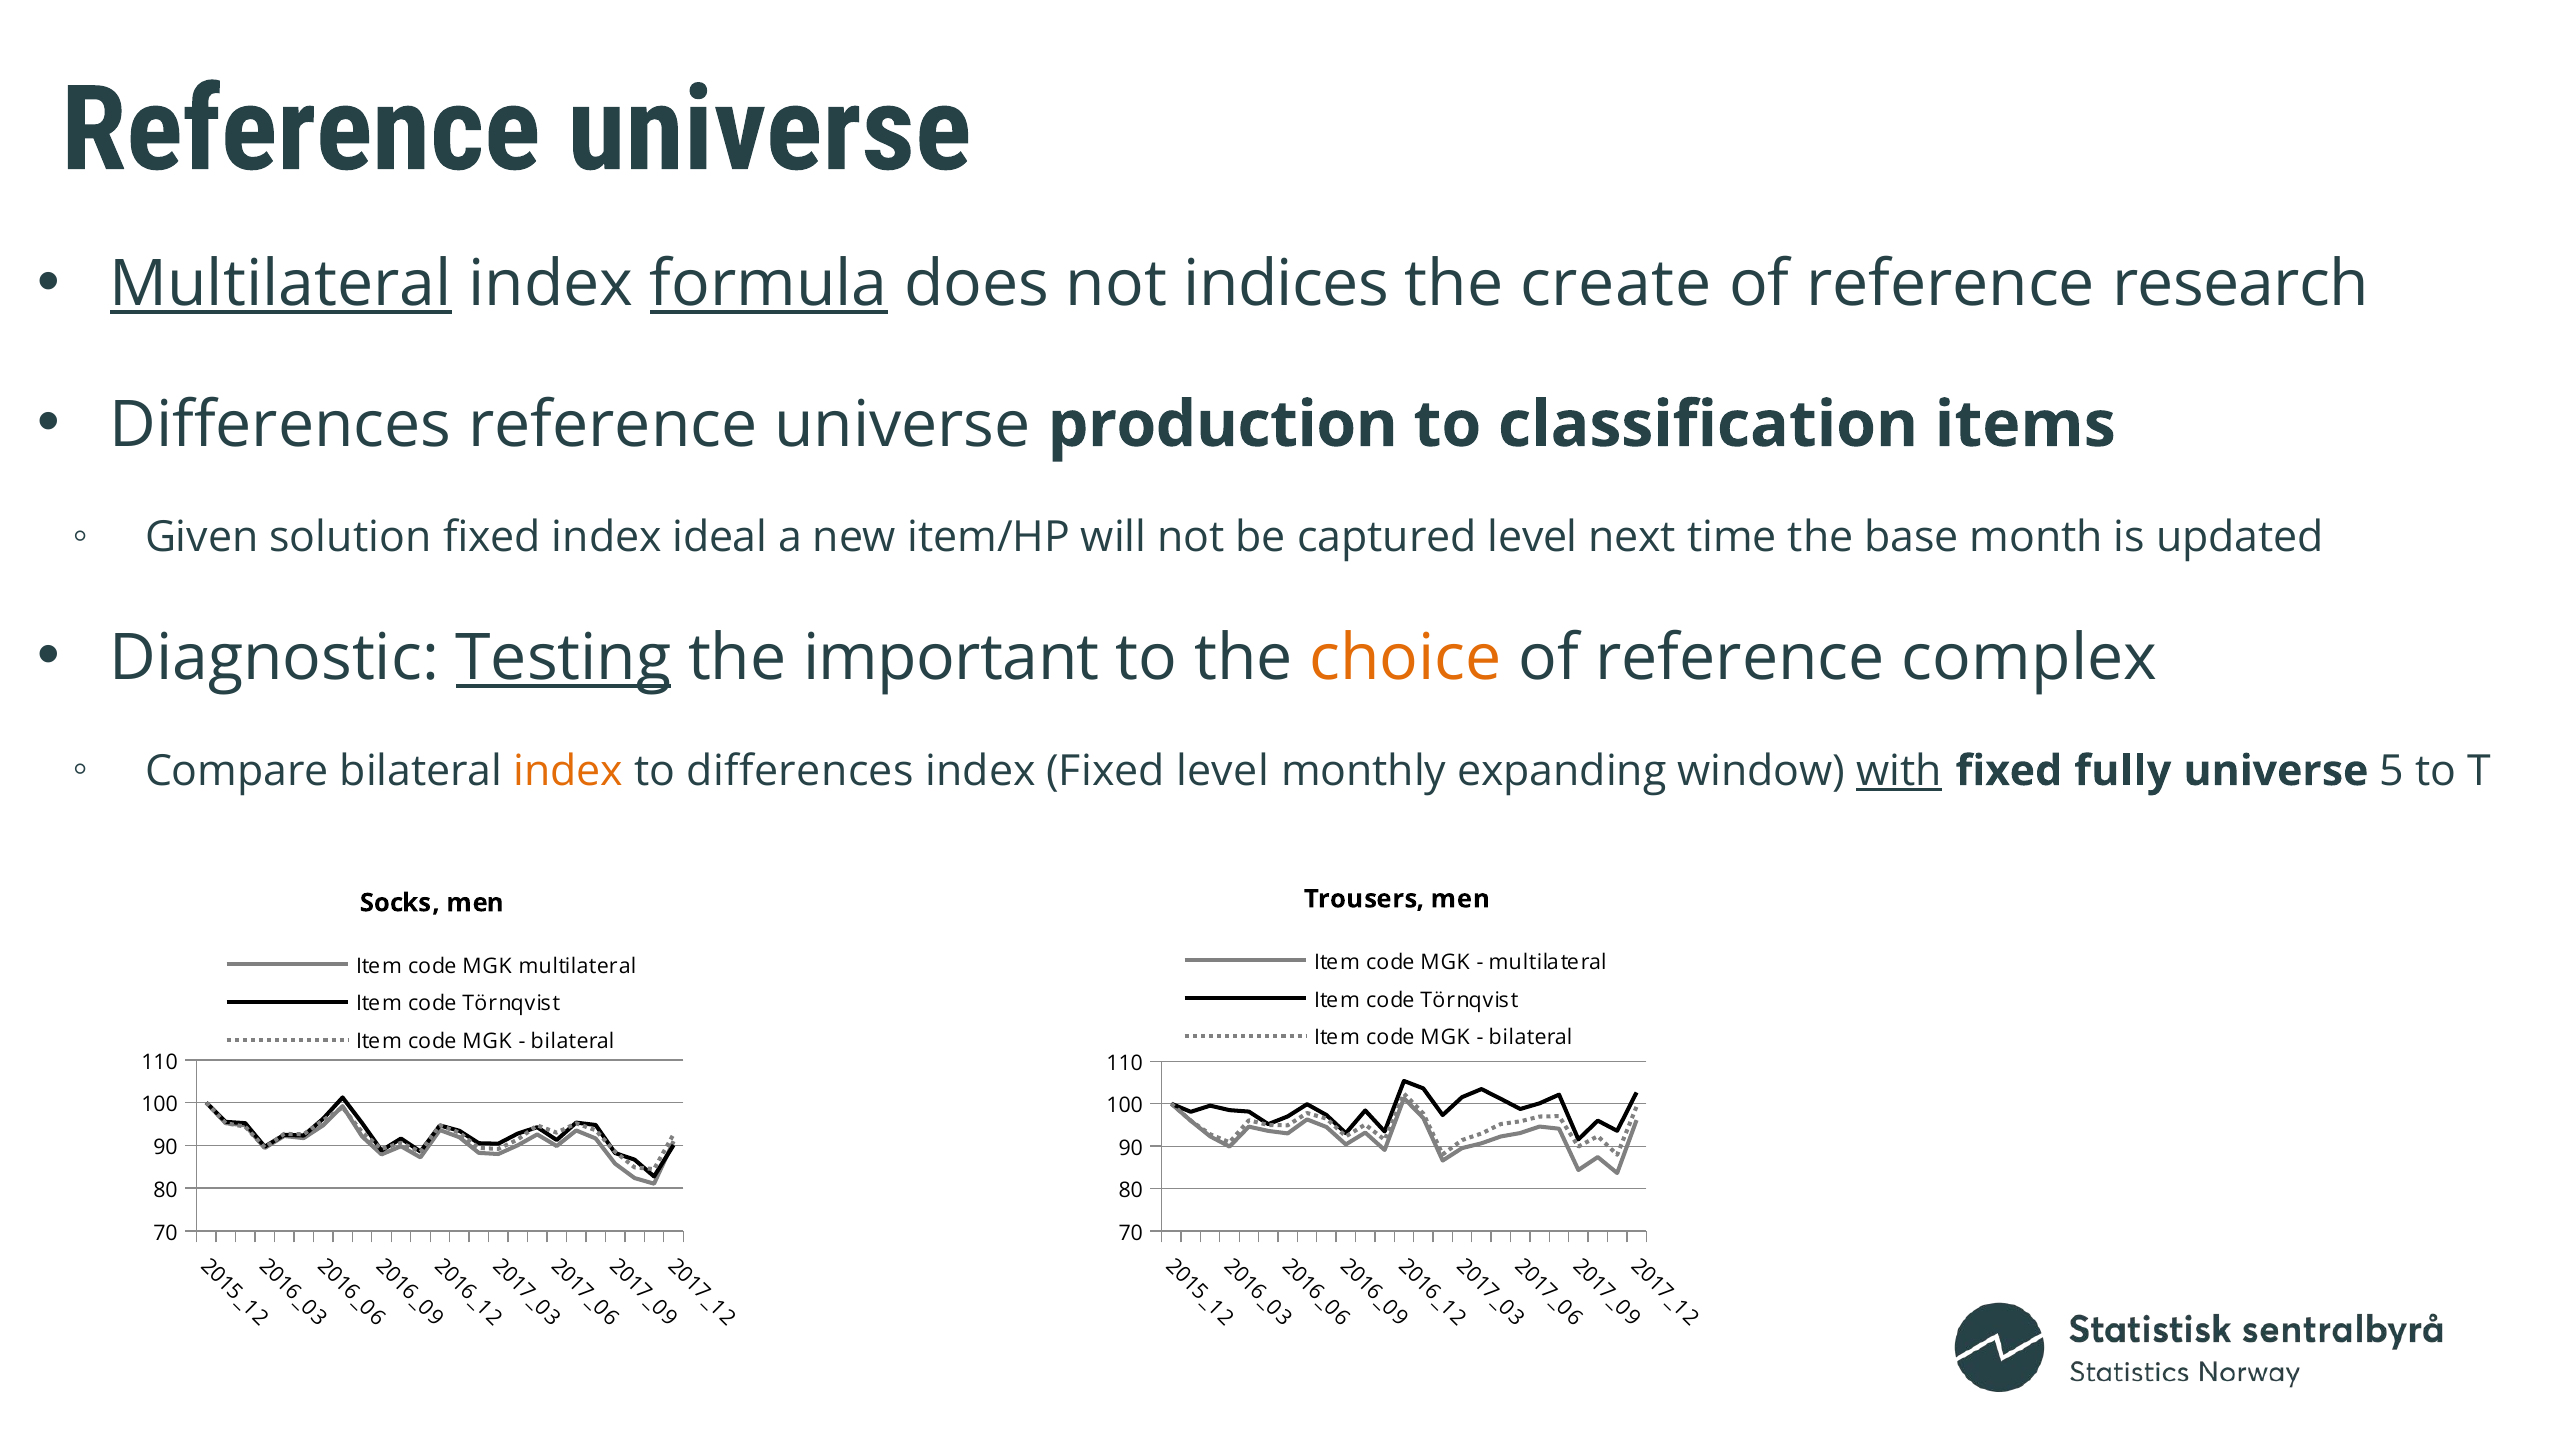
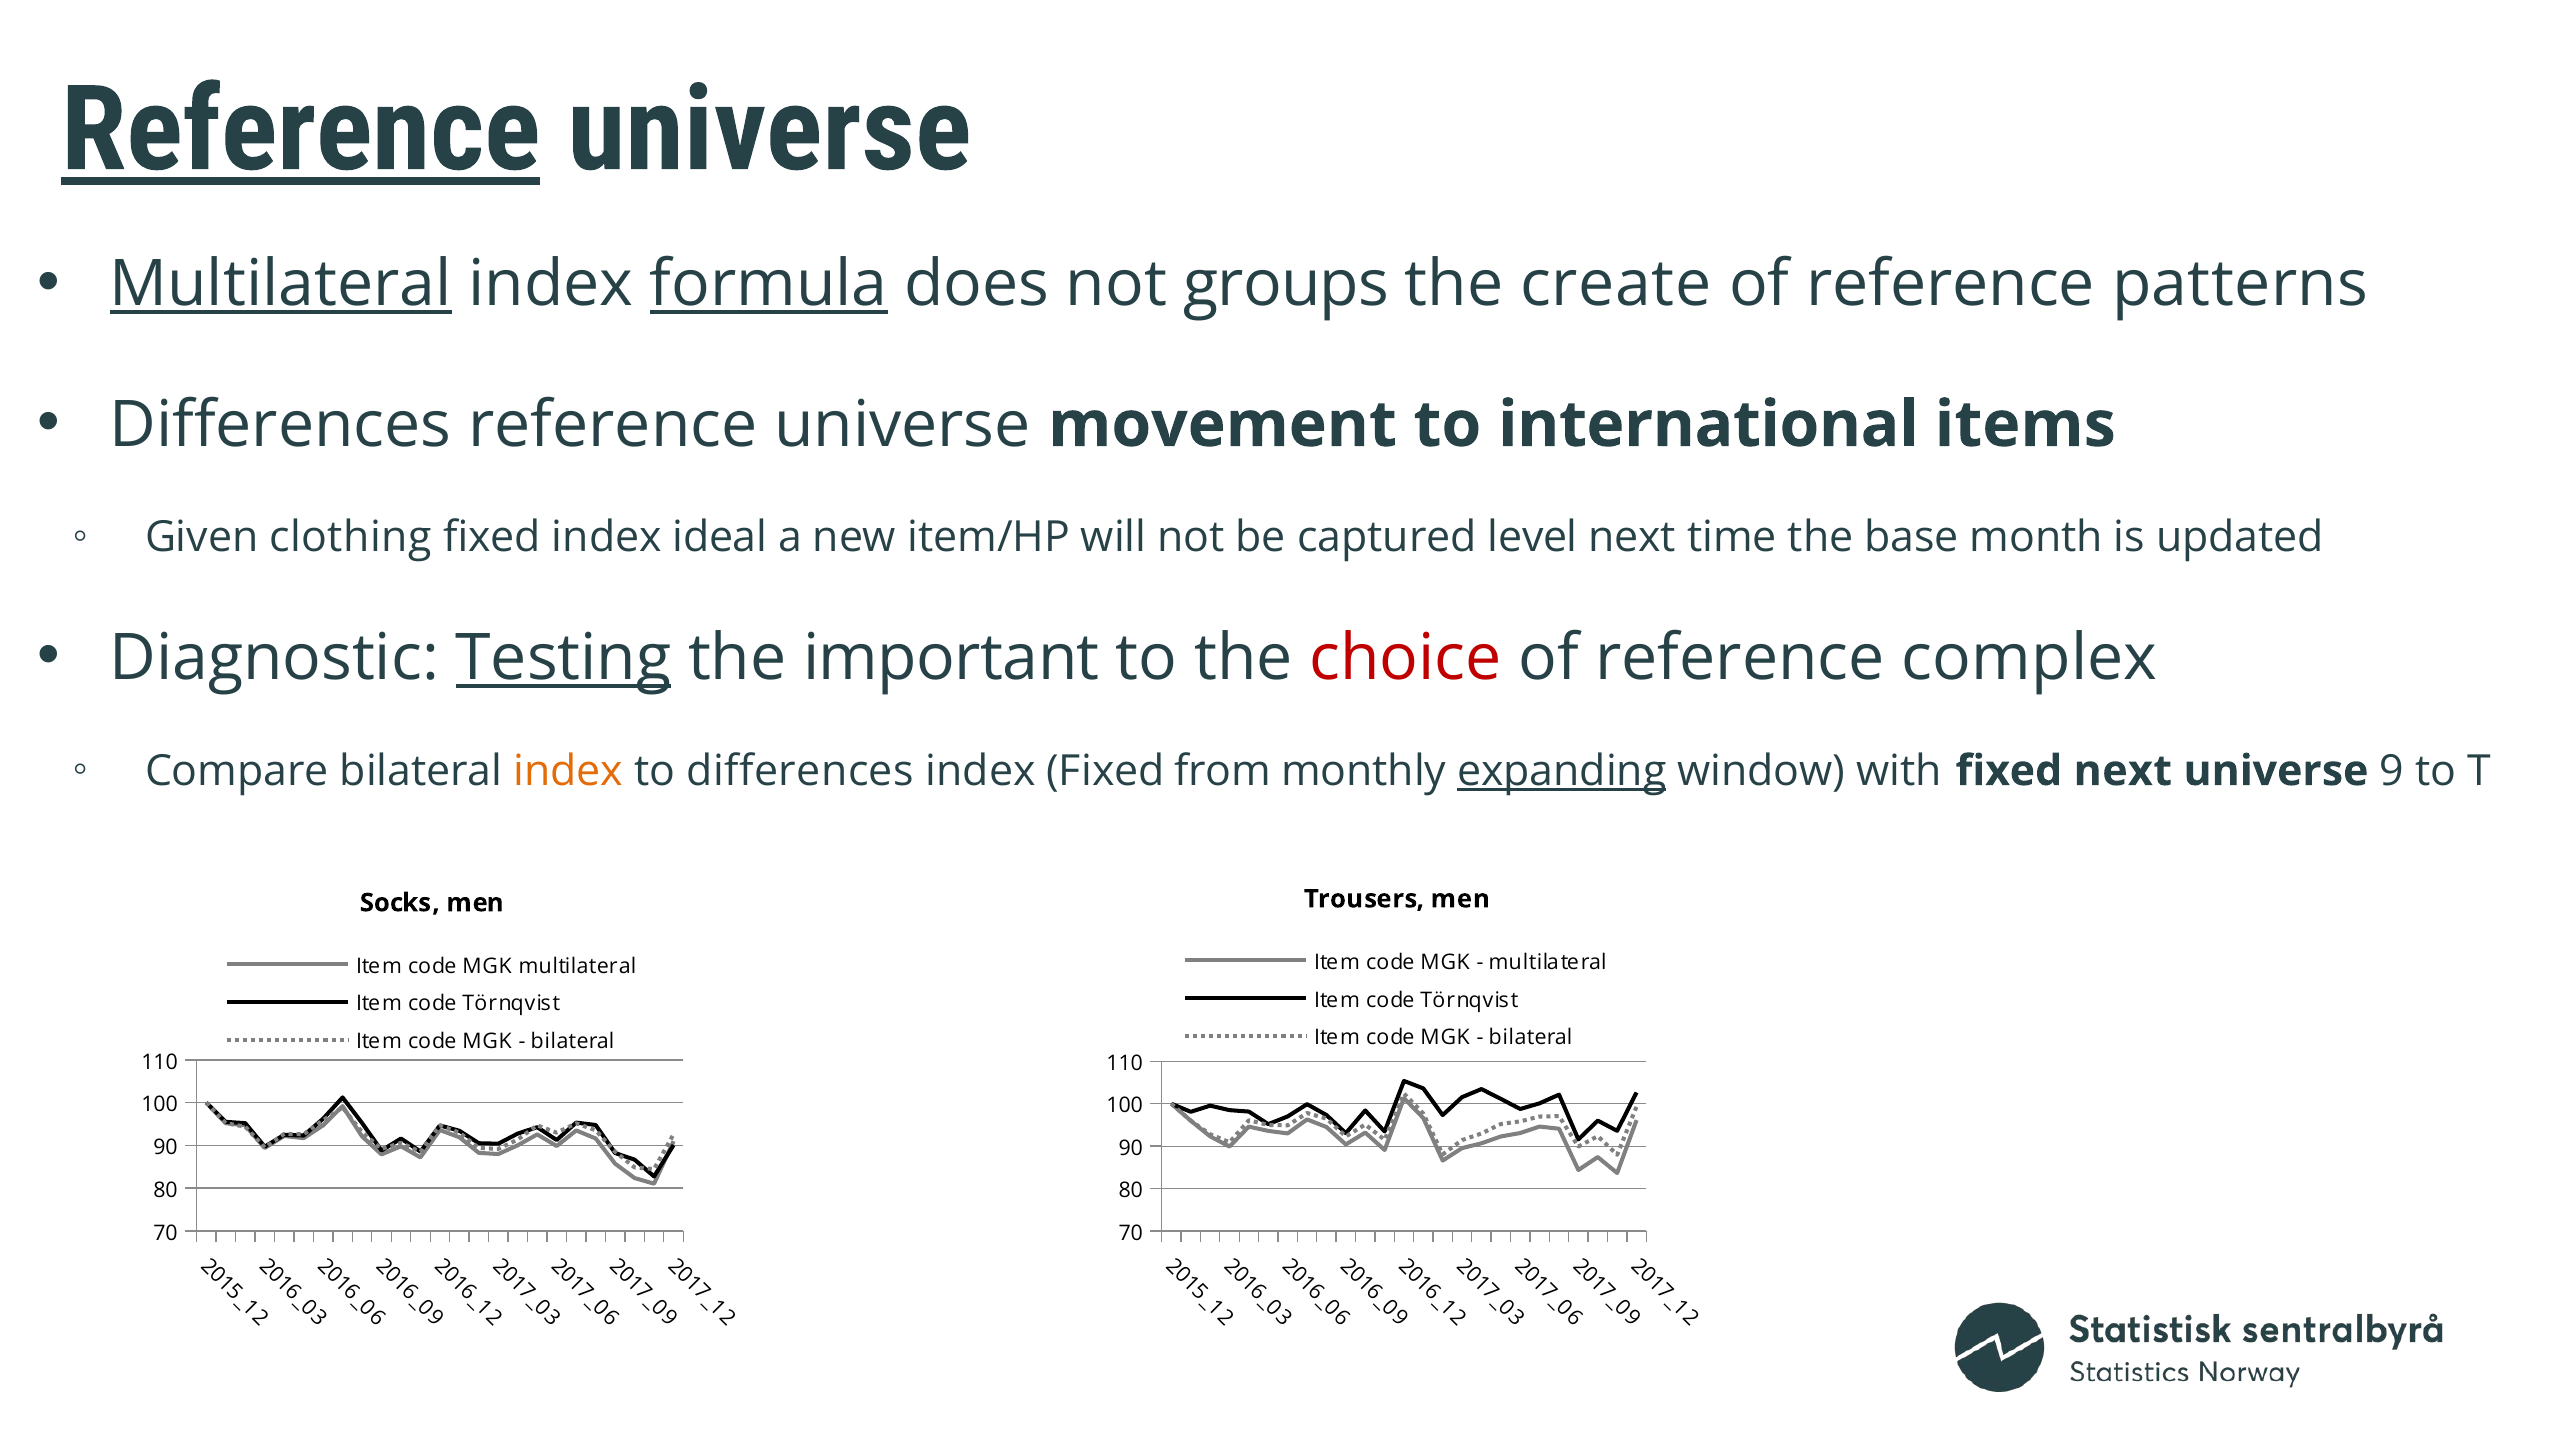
Reference at (301, 130) underline: none -> present
indices: indices -> groups
research: research -> patterns
production: production -> movement
classification: classification -> international
solution: solution -> clothing
choice colour: orange -> red
Fixed level: level -> from
expanding underline: none -> present
with underline: present -> none
fixed fully: fully -> next
universe 5: 5 -> 9
